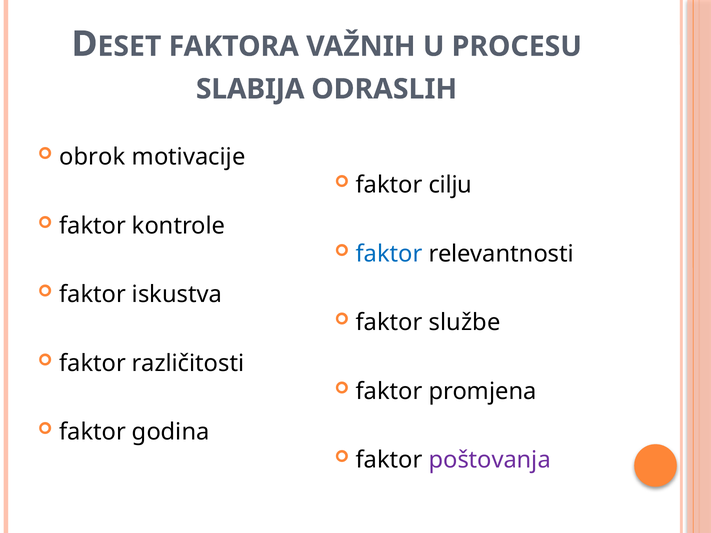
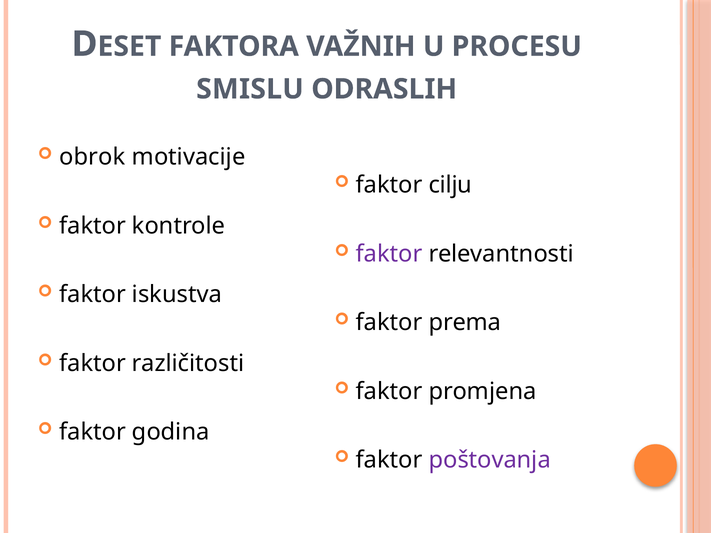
SLABIJA: SLABIJA -> SMISLU
faktor at (389, 254) colour: blue -> purple
službe: službe -> prema
